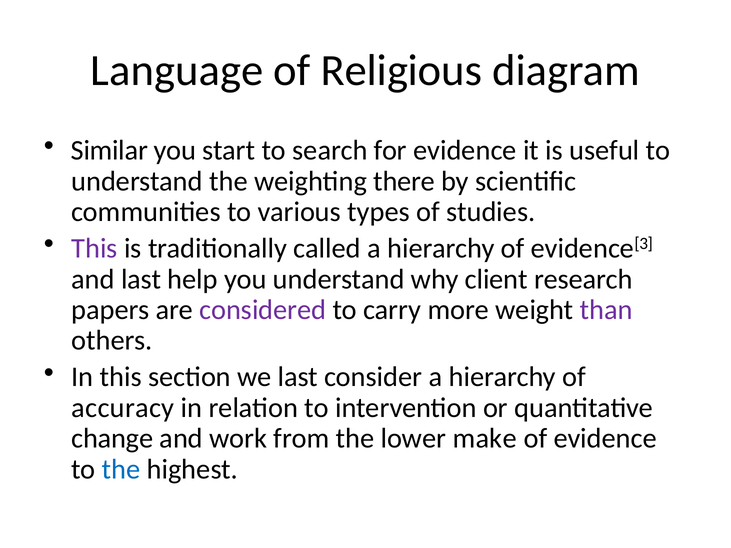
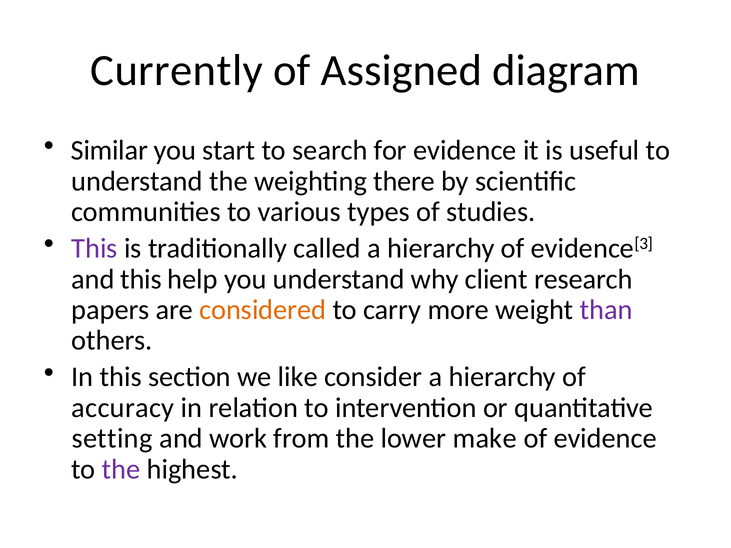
Language: Language -> Currently
Religious: Religious -> Assigned
and last: last -> this
considered colour: purple -> orange
we last: last -> like
change: change -> setting
the at (121, 469) colour: blue -> purple
